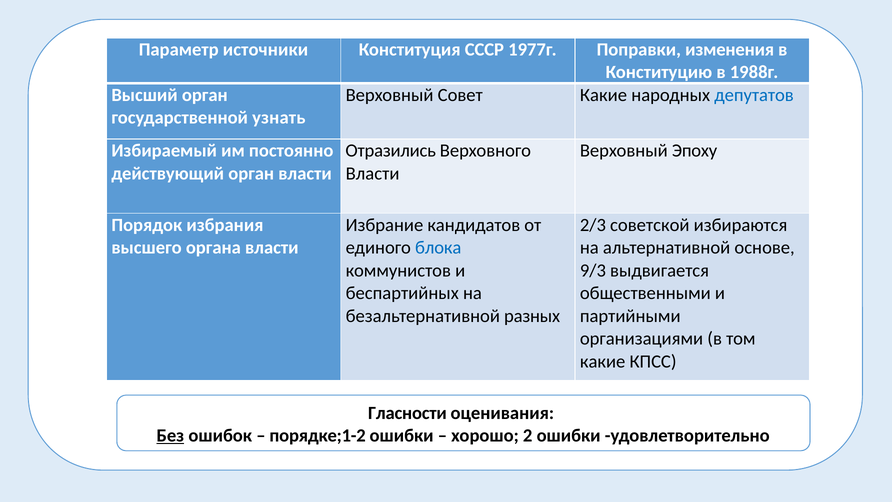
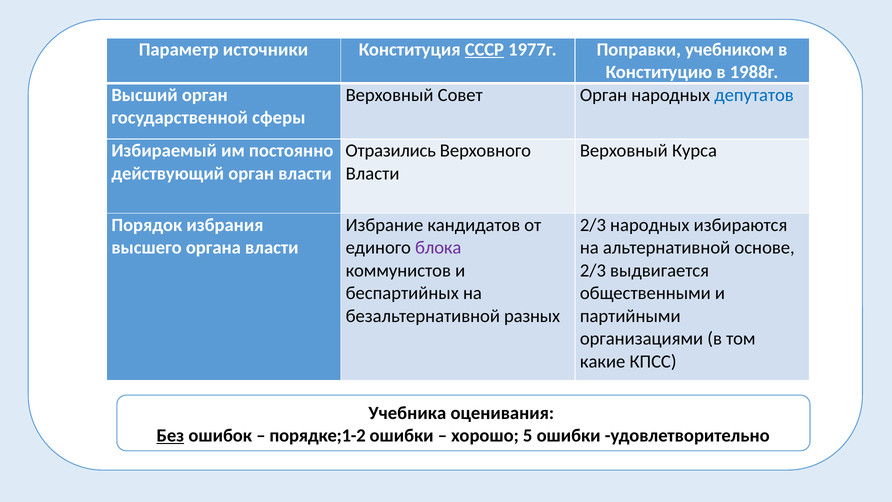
СССР underline: none -> present
изменения: изменения -> учебником
Совет Какие: Какие -> Орган
узнать: узнать -> сферы
Эпоху: Эпоху -> Курса
2/3 советской: советской -> народных
блока colour: blue -> purple
9/3 at (593, 270): 9/3 -> 2/3
Гласности: Гласности -> Учебника
2: 2 -> 5
